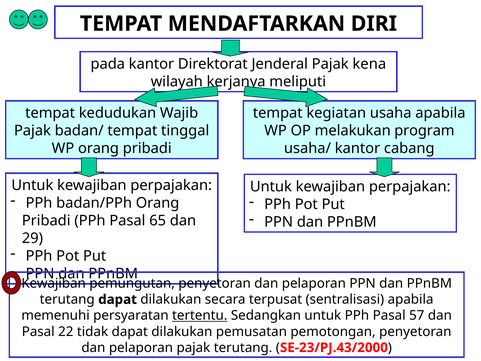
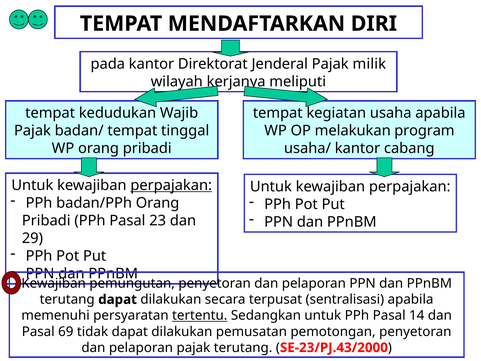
kena: kena -> milik
perpajakan at (171, 185) underline: none -> present
65: 65 -> 23
57: 57 -> 14
22: 22 -> 69
